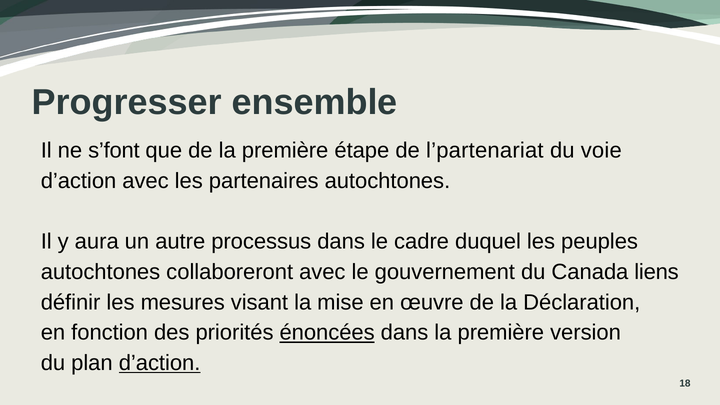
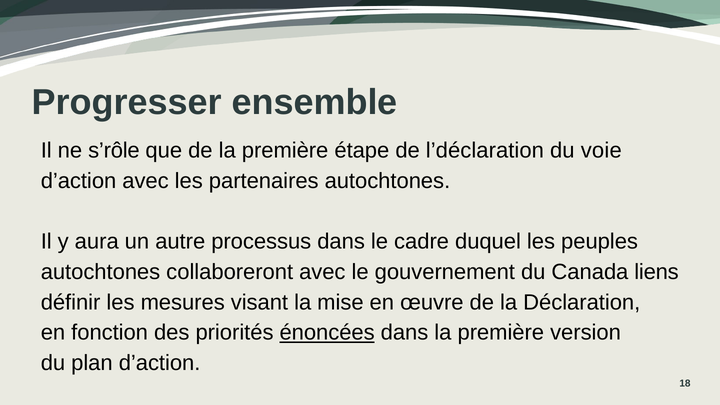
s’font: s’font -> s’rôle
l’partenariat: l’partenariat -> l’déclaration
d’action at (160, 363) underline: present -> none
